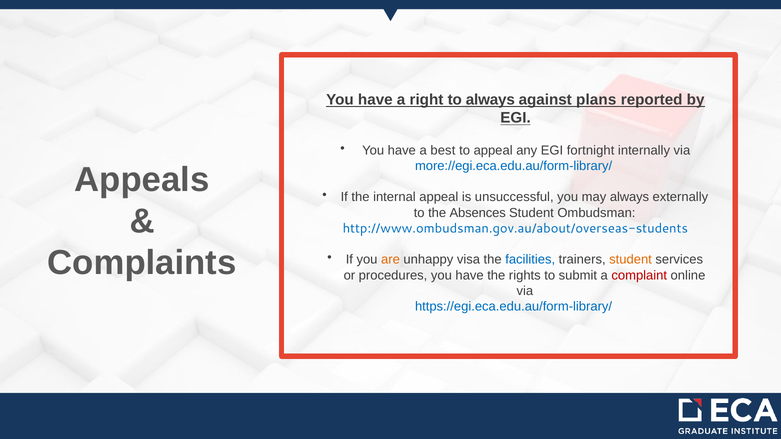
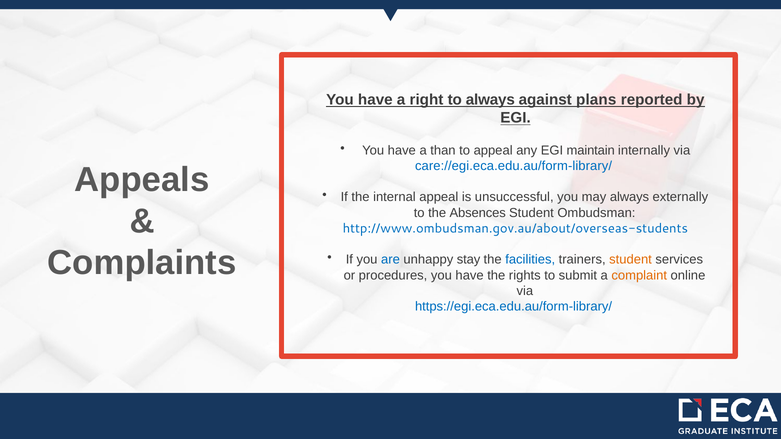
best: best -> than
fortnight: fortnight -> maintain
more://egi.eca.edu.au/form-library/: more://egi.eca.edu.au/form-library/ -> care://egi.eca.edu.au/form-library/
are colour: orange -> blue
visa: visa -> stay
complaint colour: red -> orange
